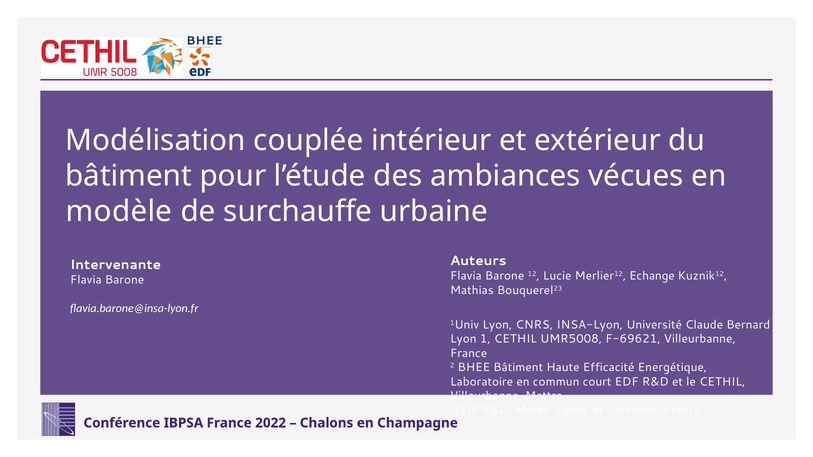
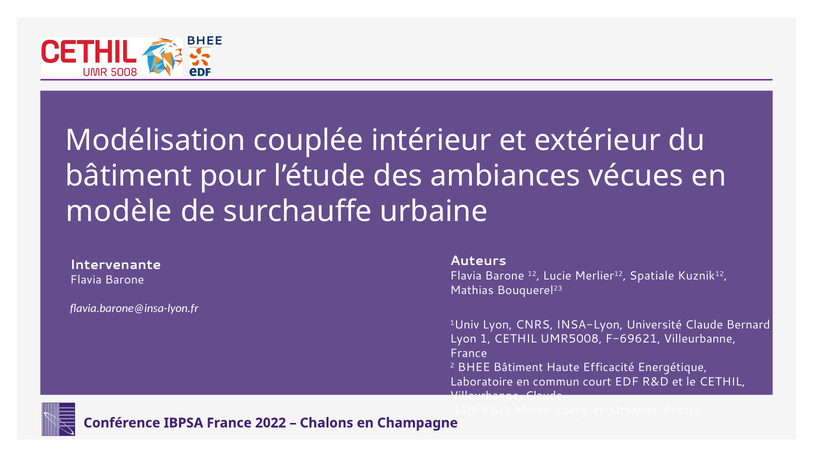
Echange: Echange -> Spatiale
Villeurbanne Mettre: Mettre -> Claude
